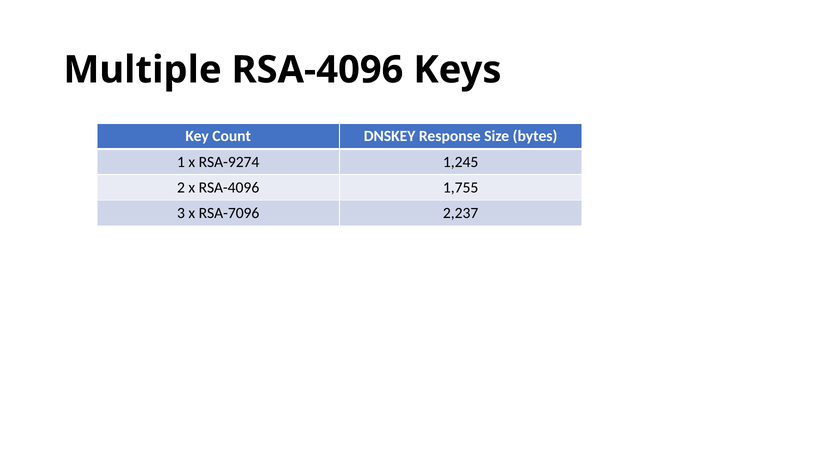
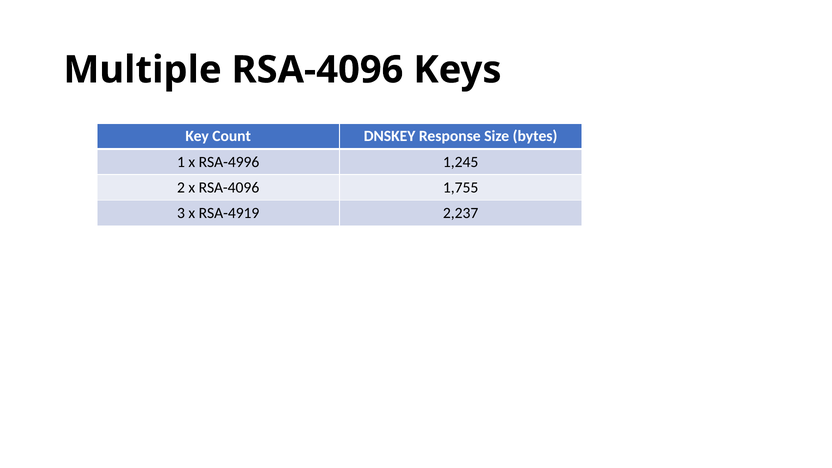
RSA-9274: RSA-9274 -> RSA-4996
RSA-7096: RSA-7096 -> RSA-4919
